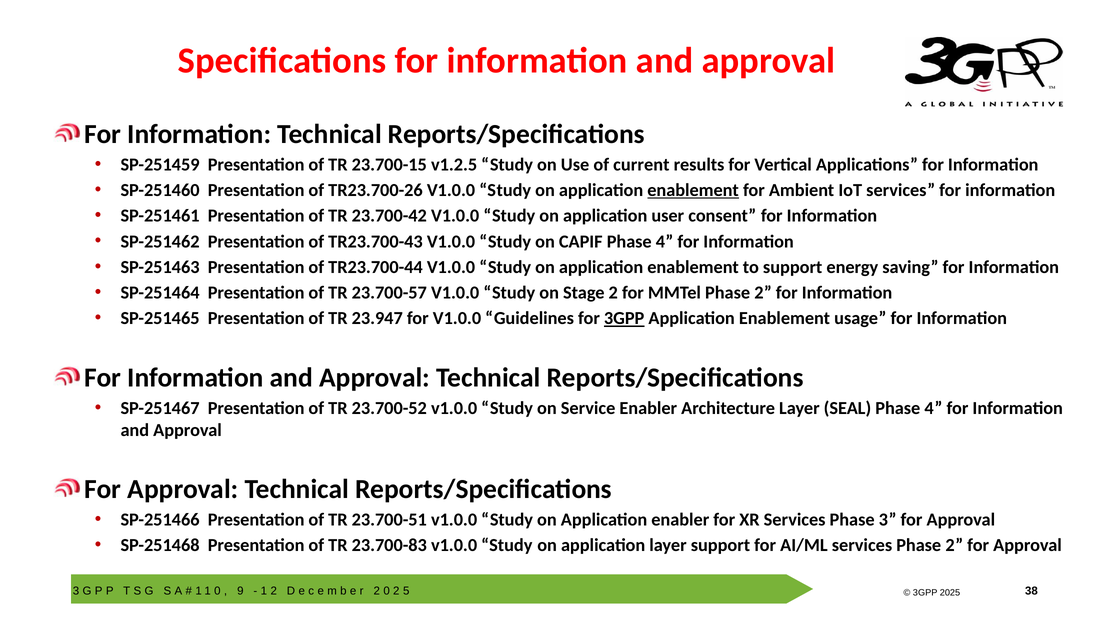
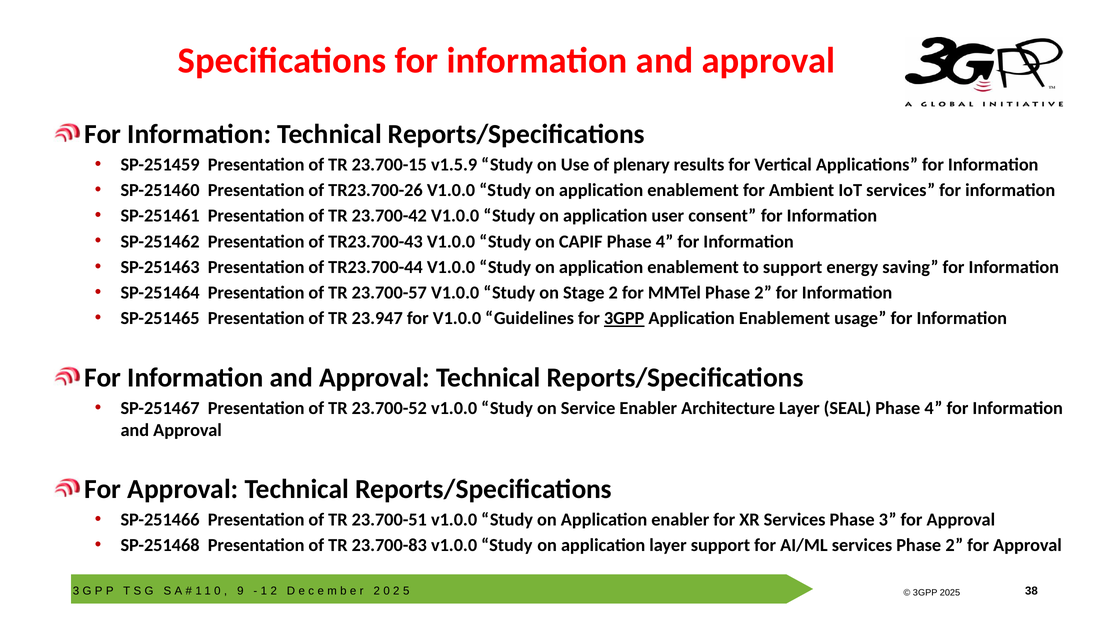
v1.2.5: v1.2.5 -> v1.5.9
current: current -> plenary
enablement at (693, 190) underline: present -> none
